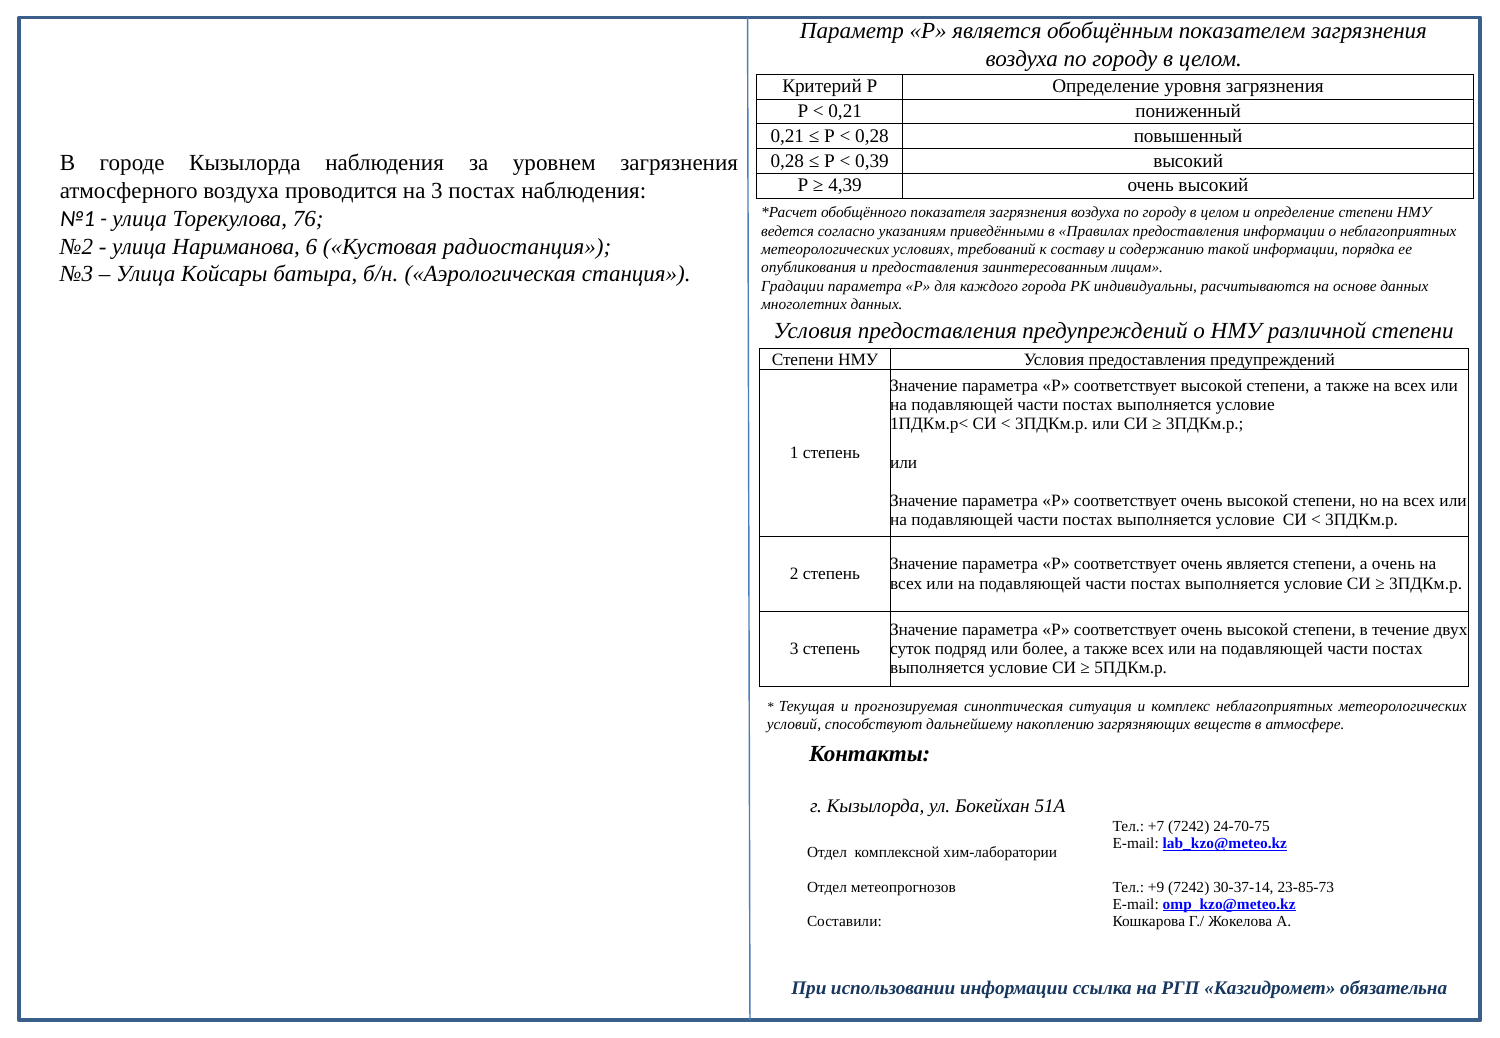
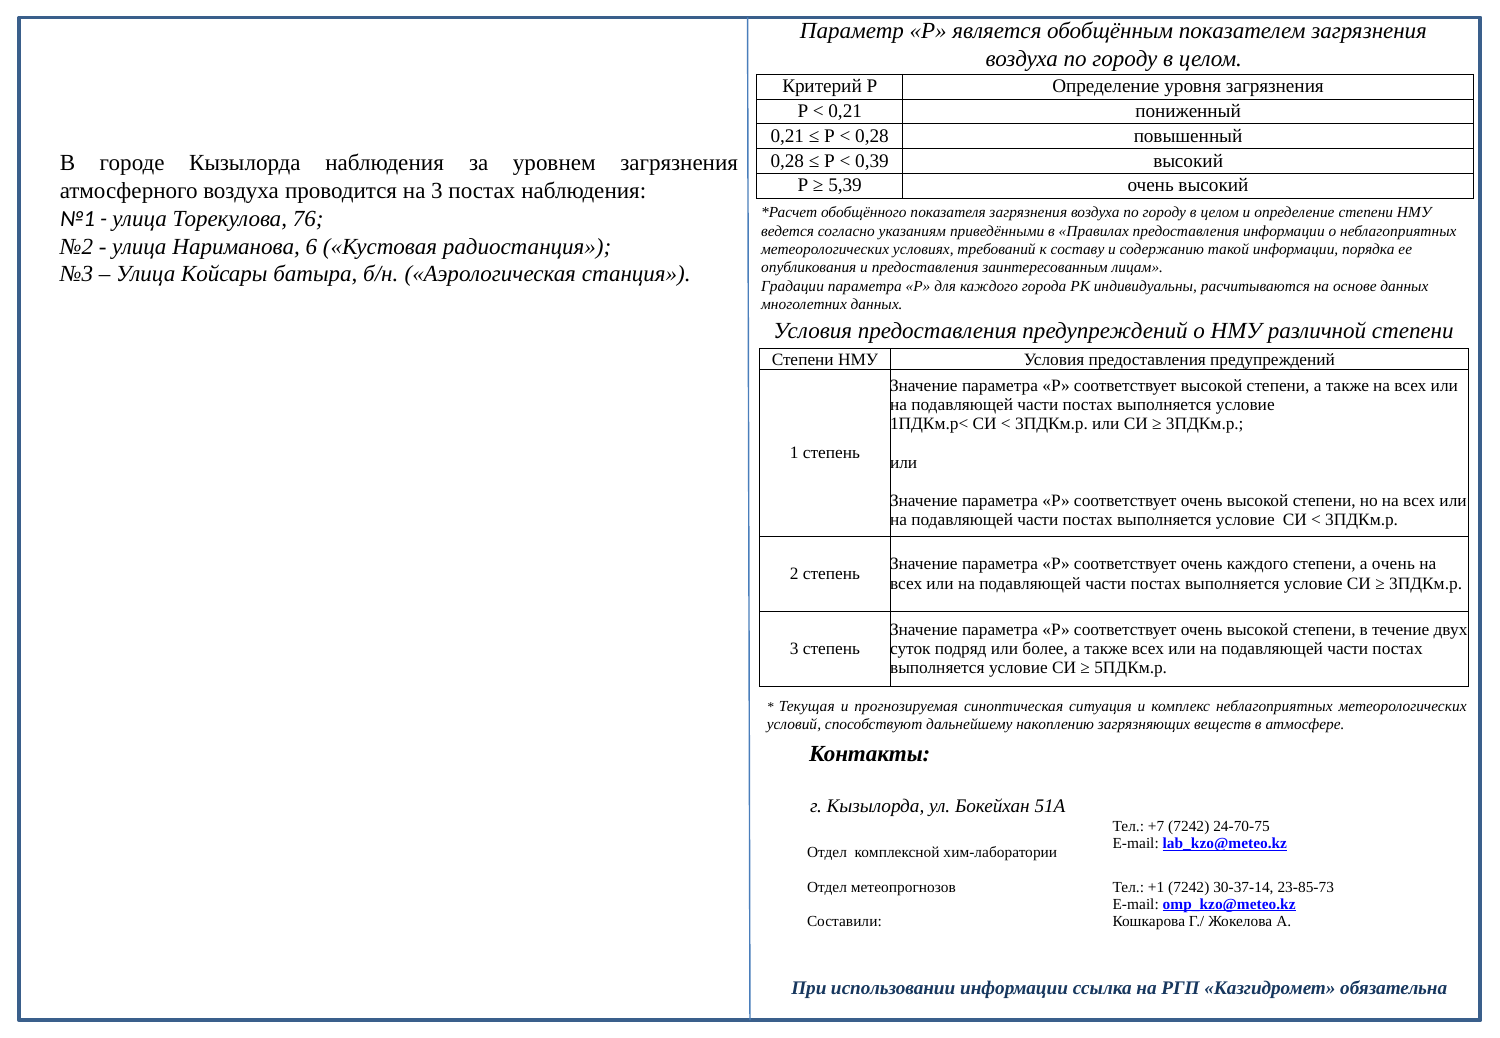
4,39: 4,39 -> 5,39
очень является: является -> каждого
+9: +9 -> +1
